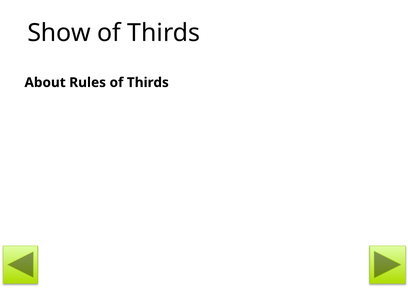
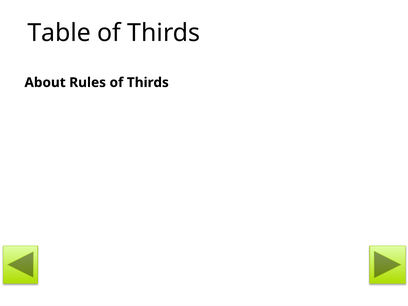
Show: Show -> Table
